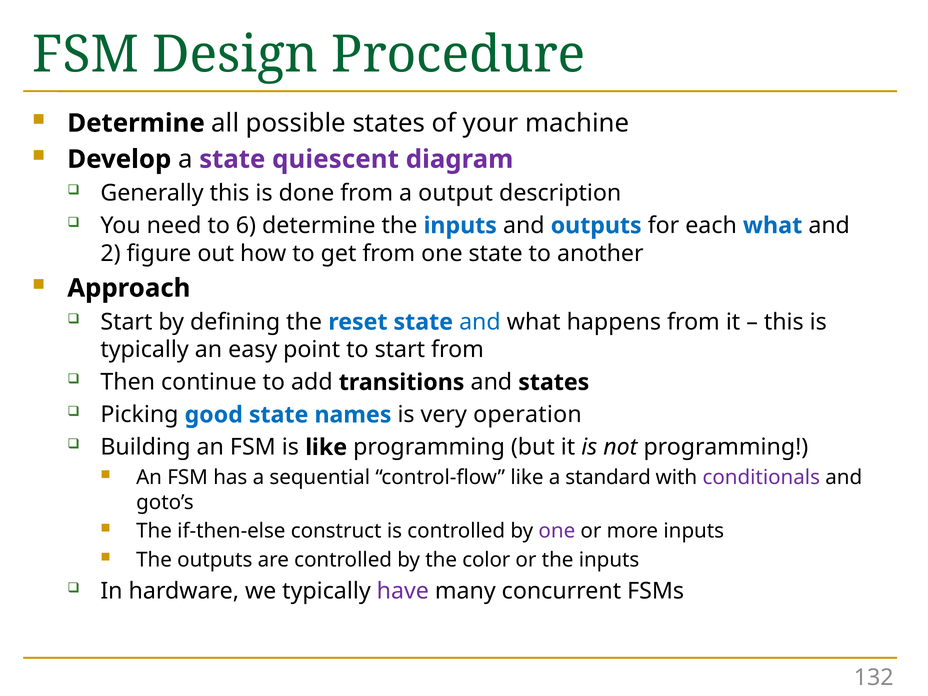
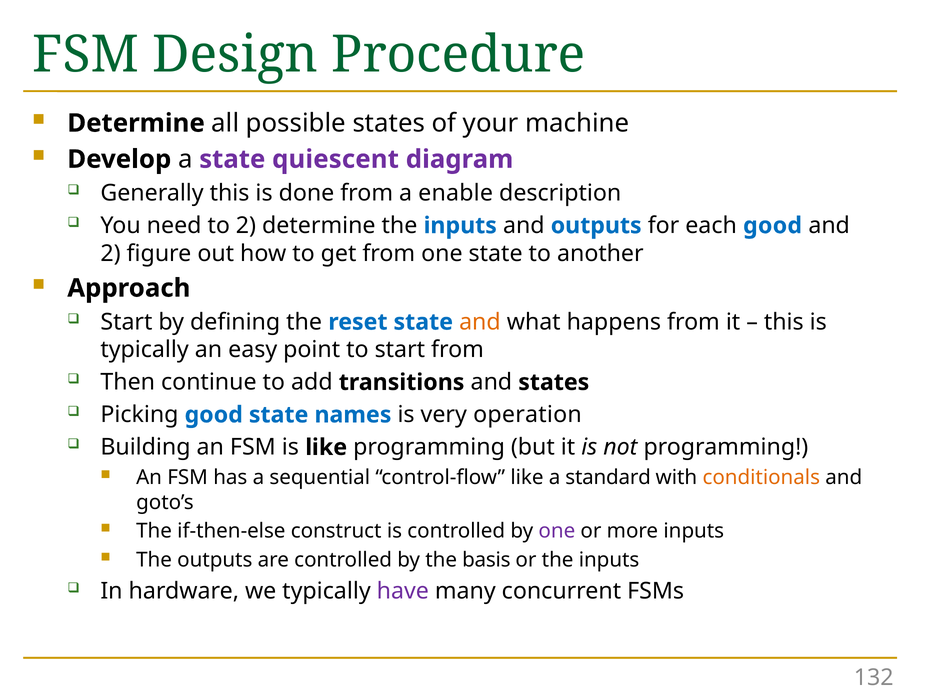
output: output -> enable
to 6: 6 -> 2
each what: what -> good
and at (480, 322) colour: blue -> orange
conditionals colour: purple -> orange
color: color -> basis
